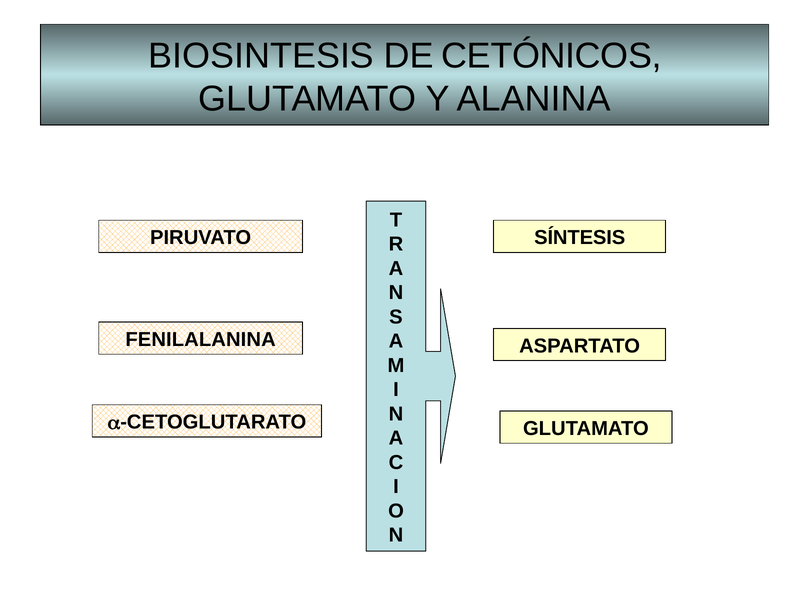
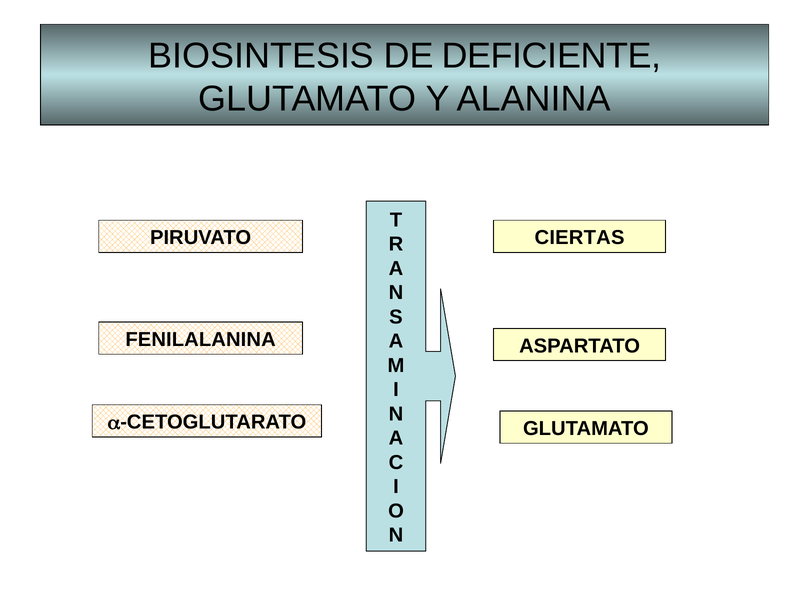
CETÓNICOS: CETÓNICOS -> DEFICIENTE
SÍNTESIS: SÍNTESIS -> CIERTAS
